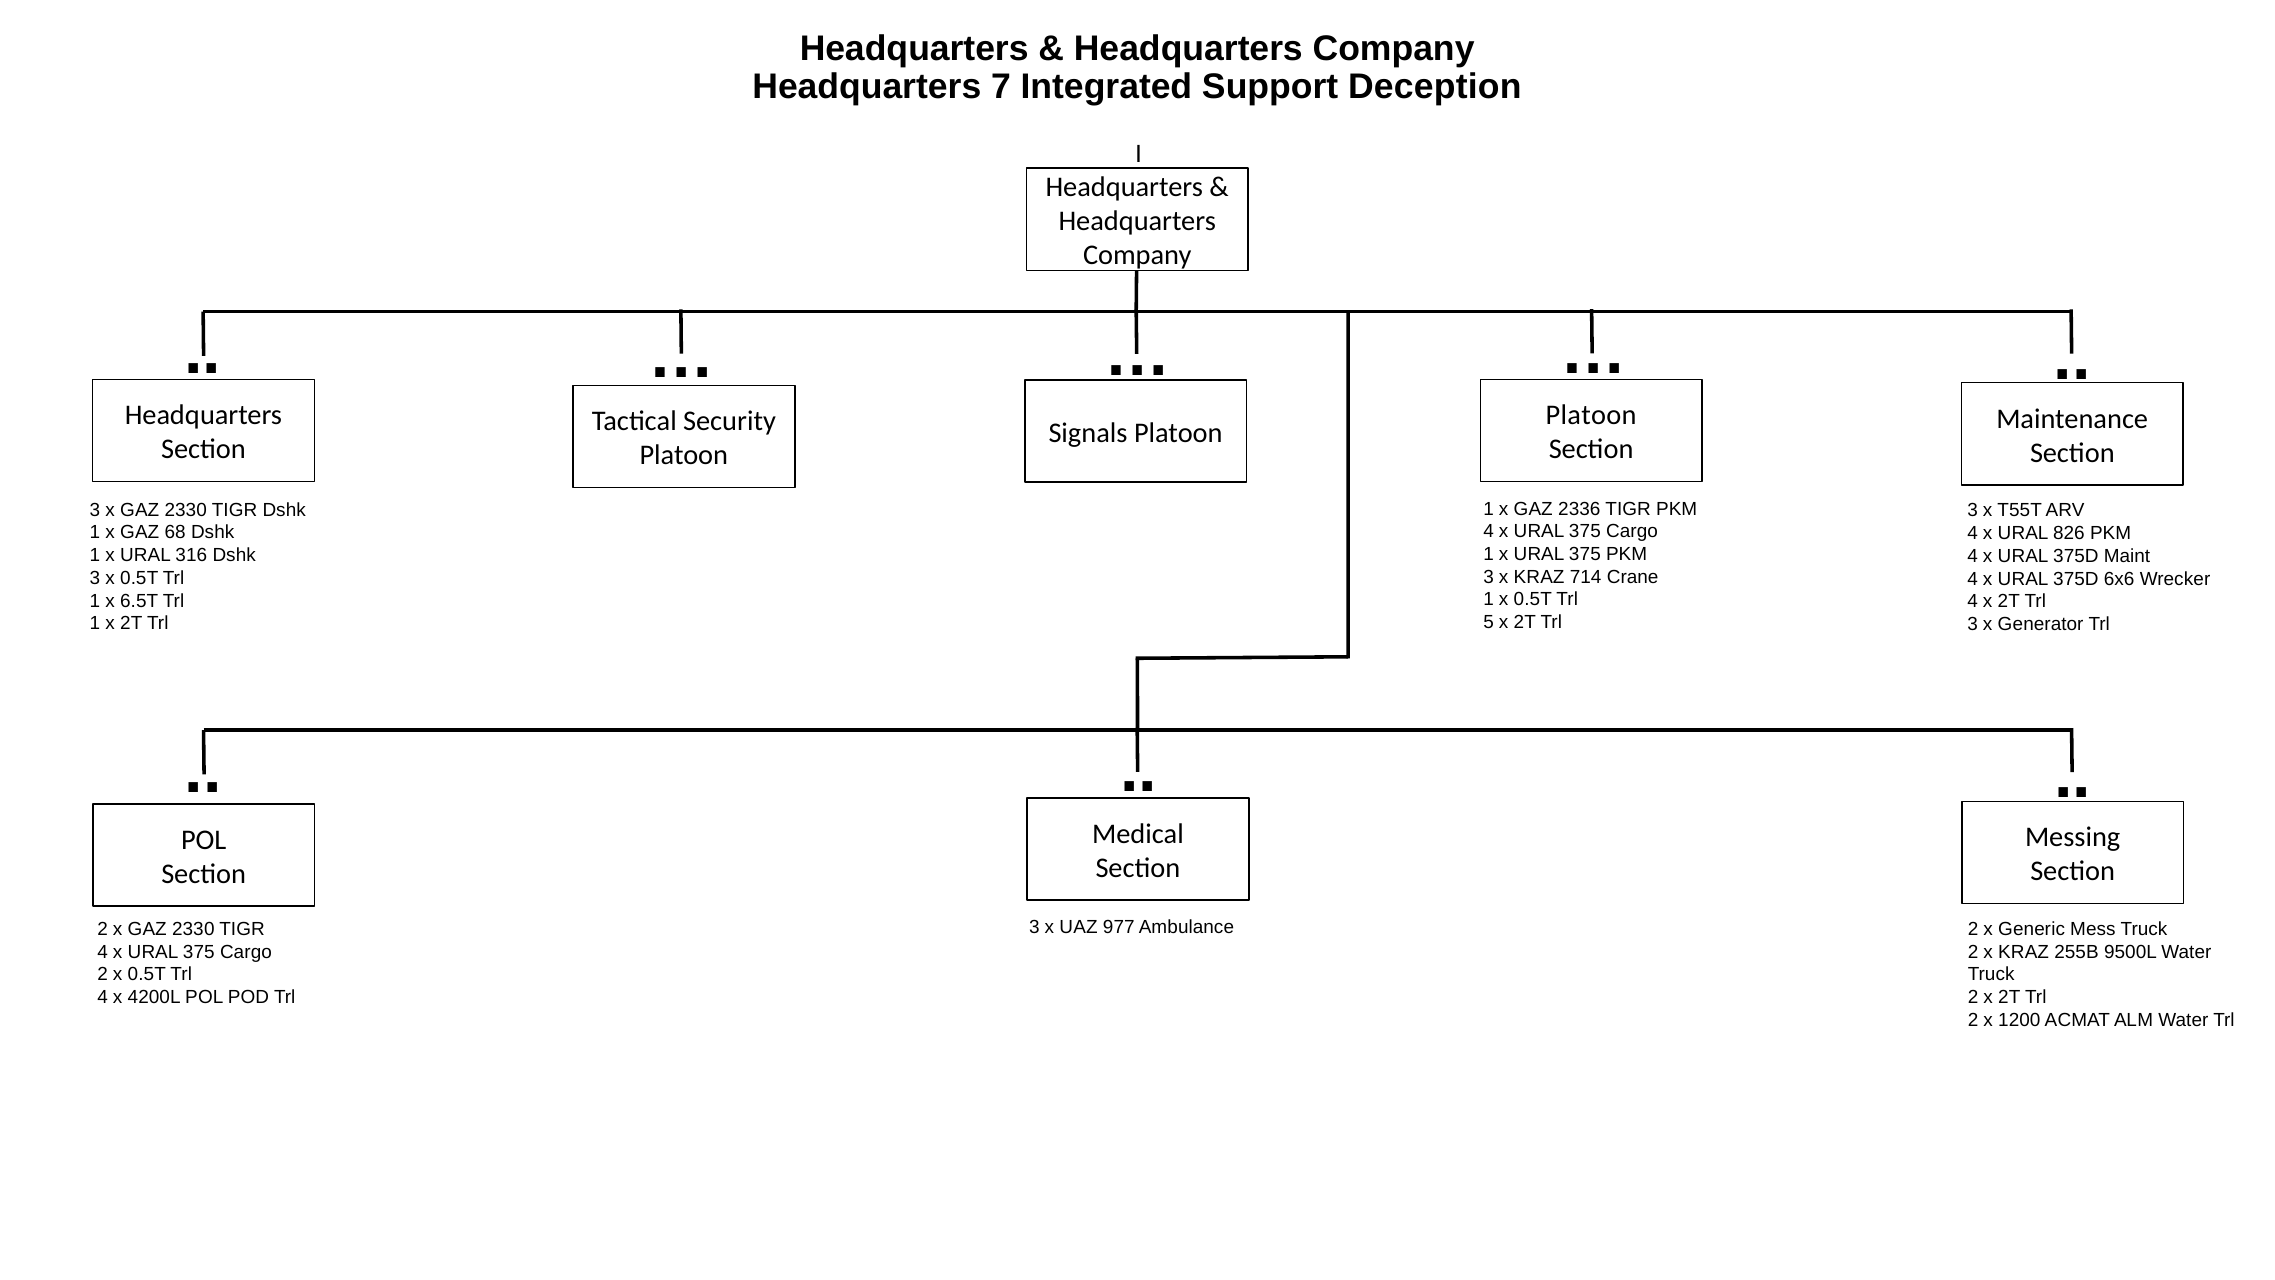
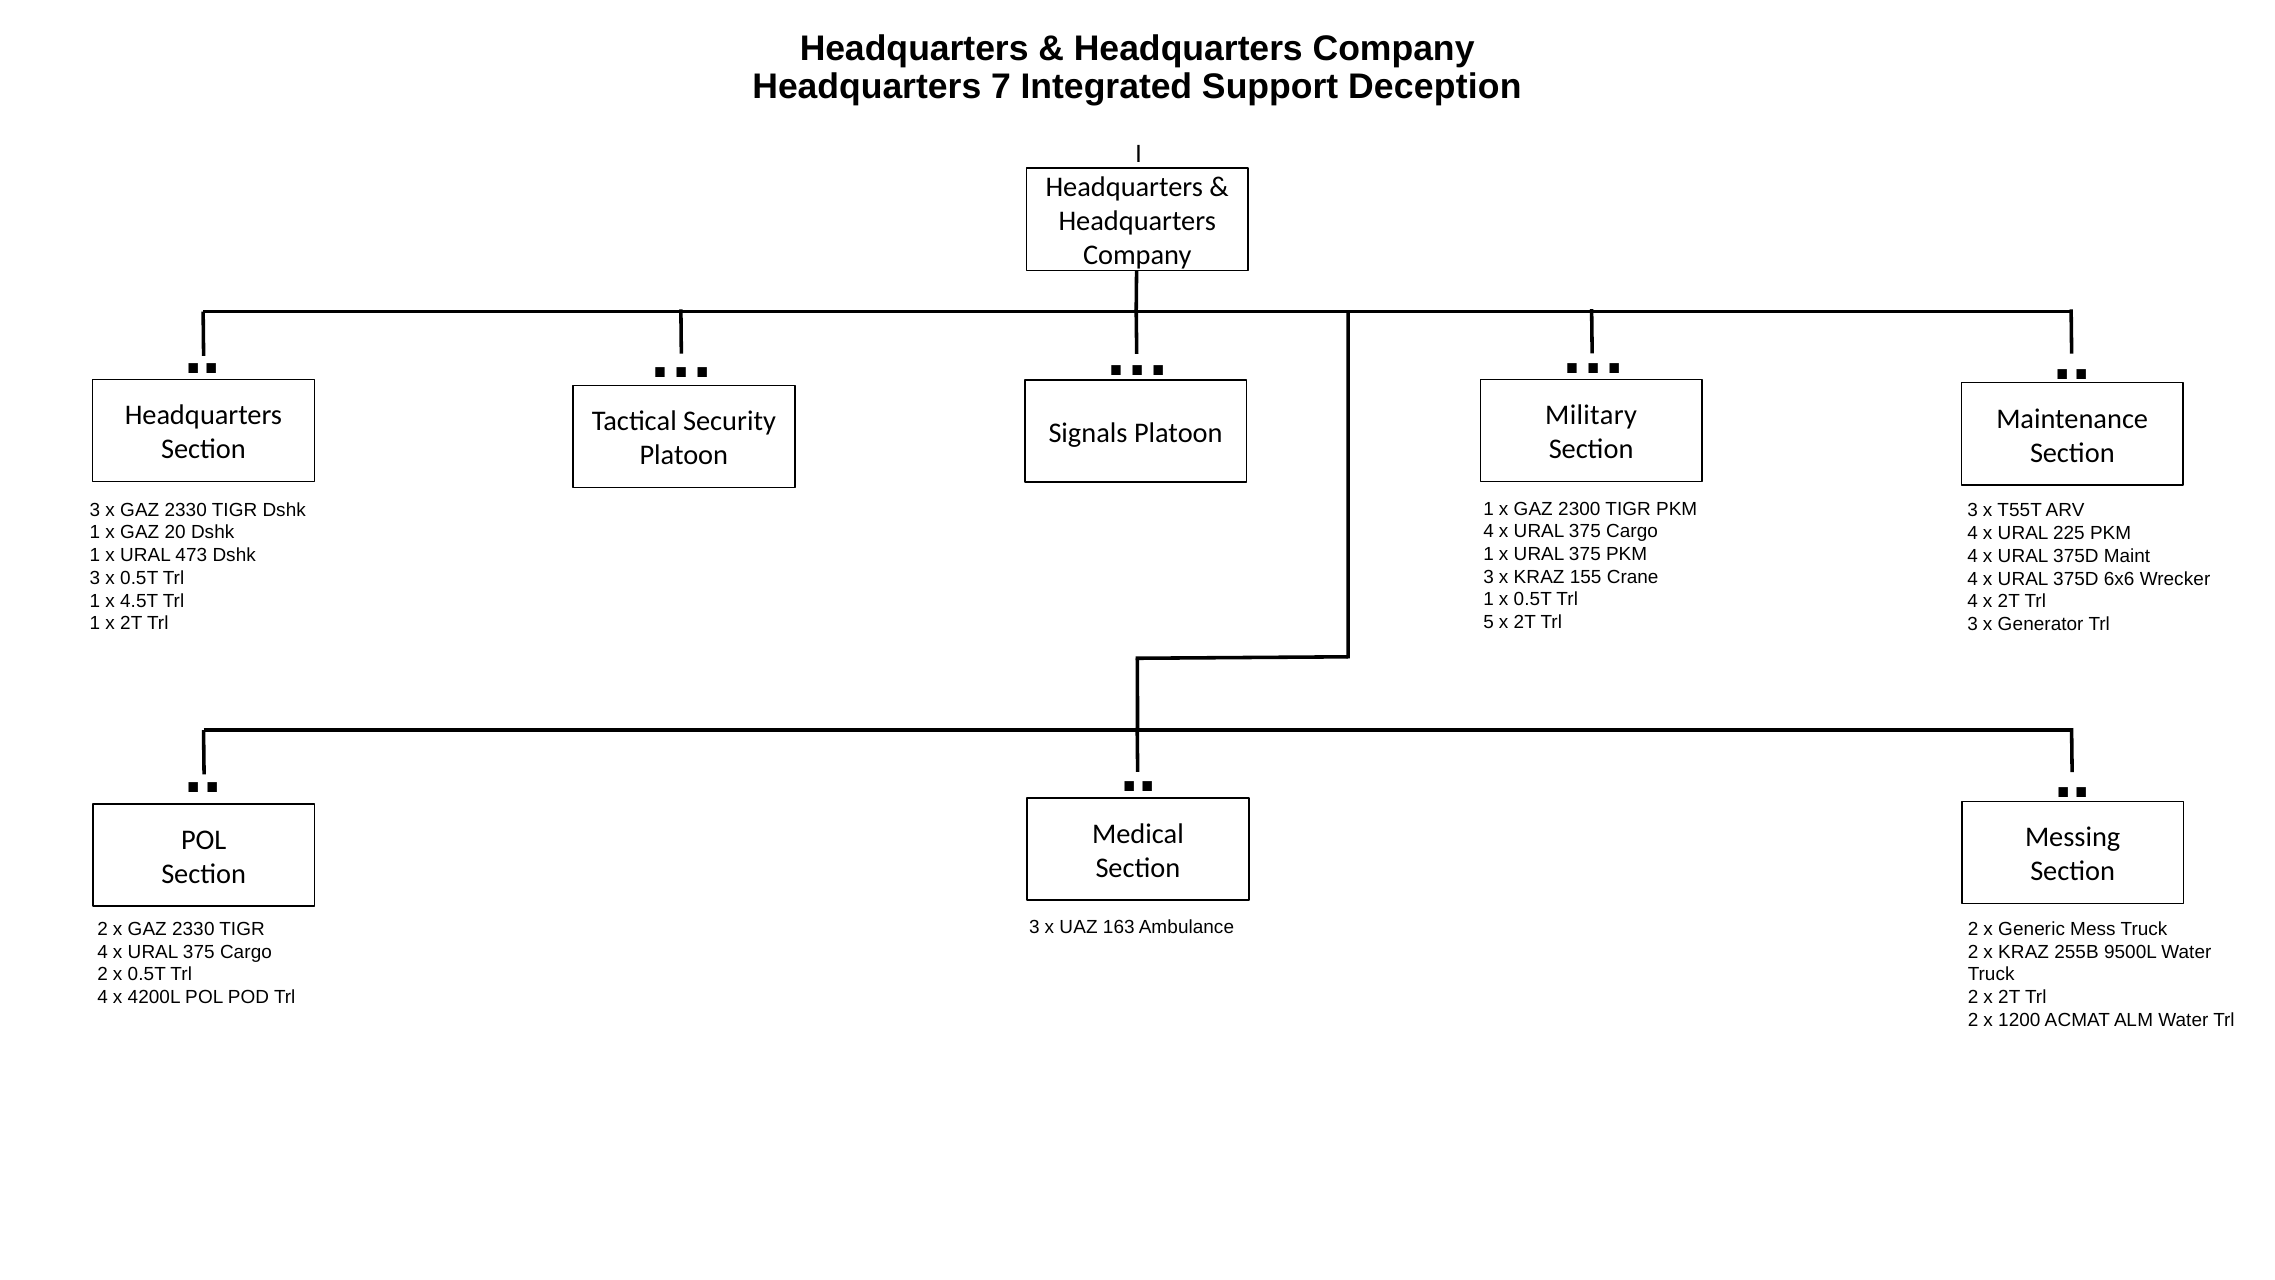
Platoon at (1591, 415): Platoon -> Military
2336: 2336 -> 2300
68: 68 -> 20
826: 826 -> 225
316: 316 -> 473
714: 714 -> 155
6.5T: 6.5T -> 4.5T
977: 977 -> 163
